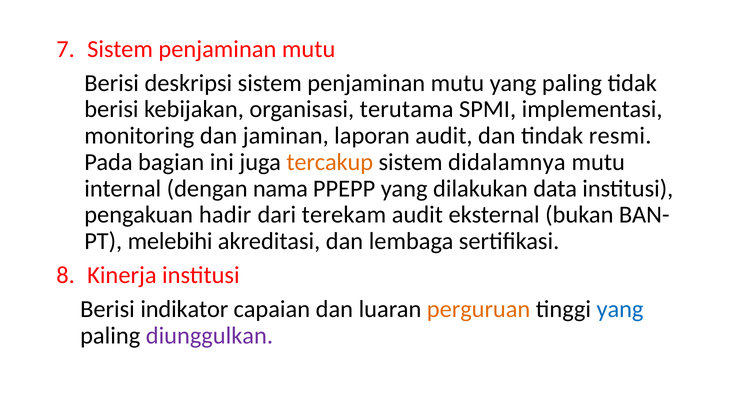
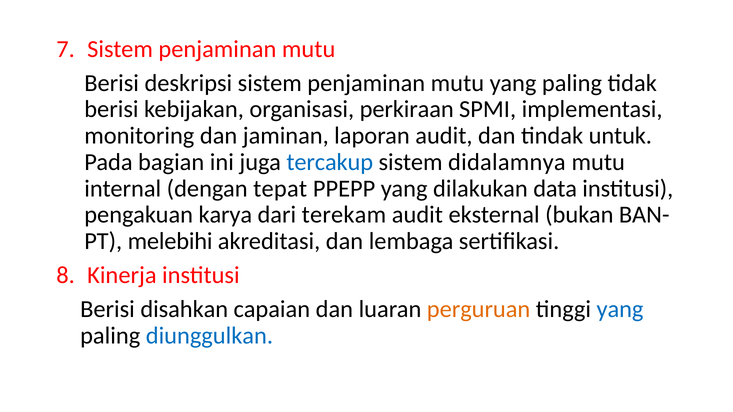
terutama: terutama -> perkiraan
resmi: resmi -> untuk
tercakup colour: orange -> blue
nama: nama -> tepat
hadir: hadir -> karya
indikator: indikator -> disahkan
diunggulkan colour: purple -> blue
